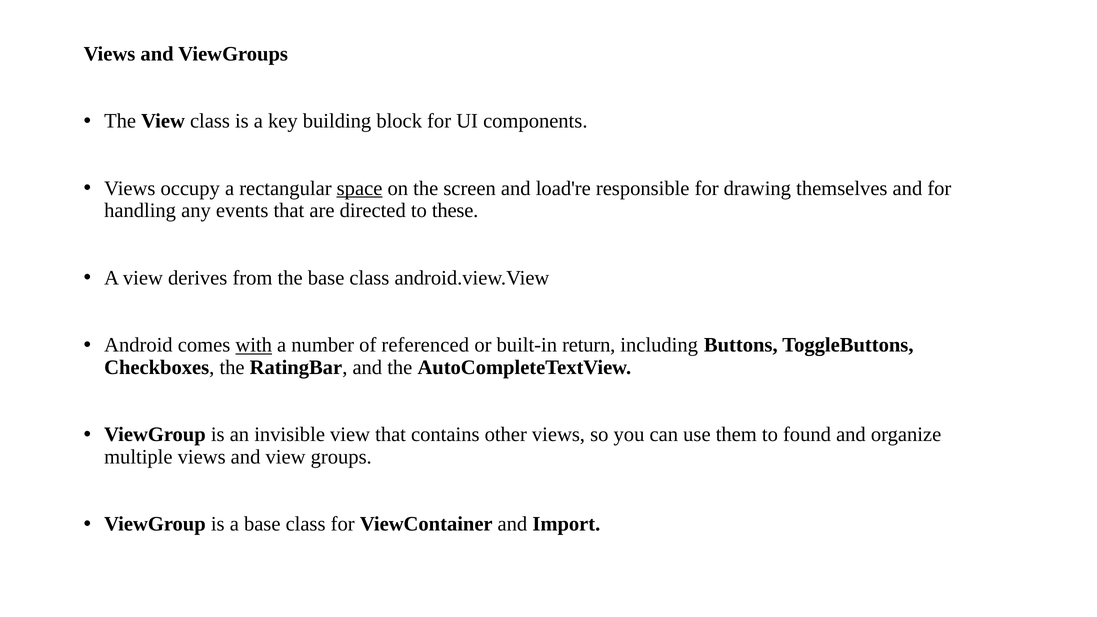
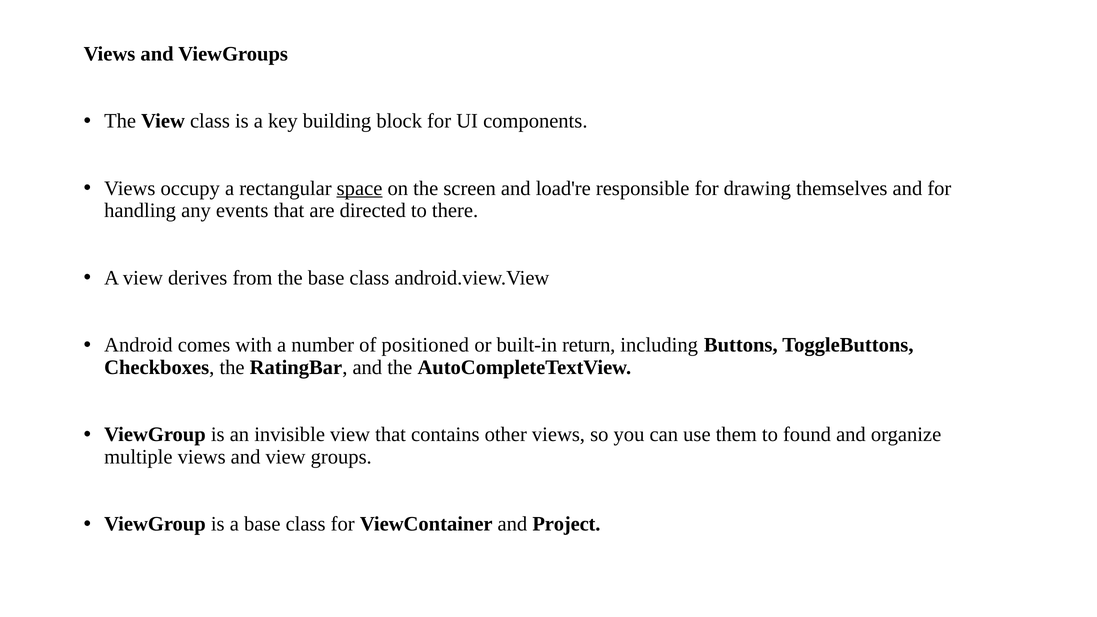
these: these -> there
with underline: present -> none
referenced: referenced -> positioned
Import: Import -> Project
